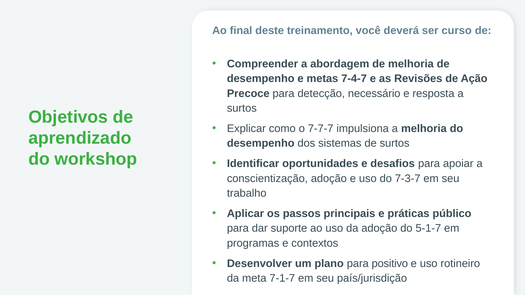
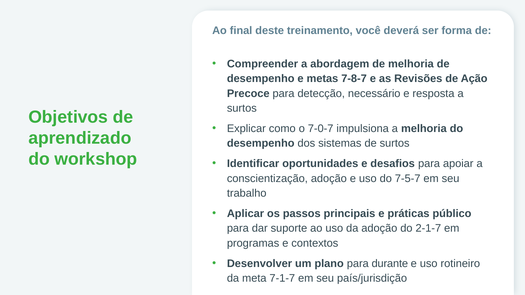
curso: curso -> forma
7-4-7: 7-4-7 -> 7-8-7
7-7-7: 7-7-7 -> 7-0-7
7-3-7: 7-3-7 -> 7-5-7
5-1-7: 5-1-7 -> 2-1-7
positivo: positivo -> durante
